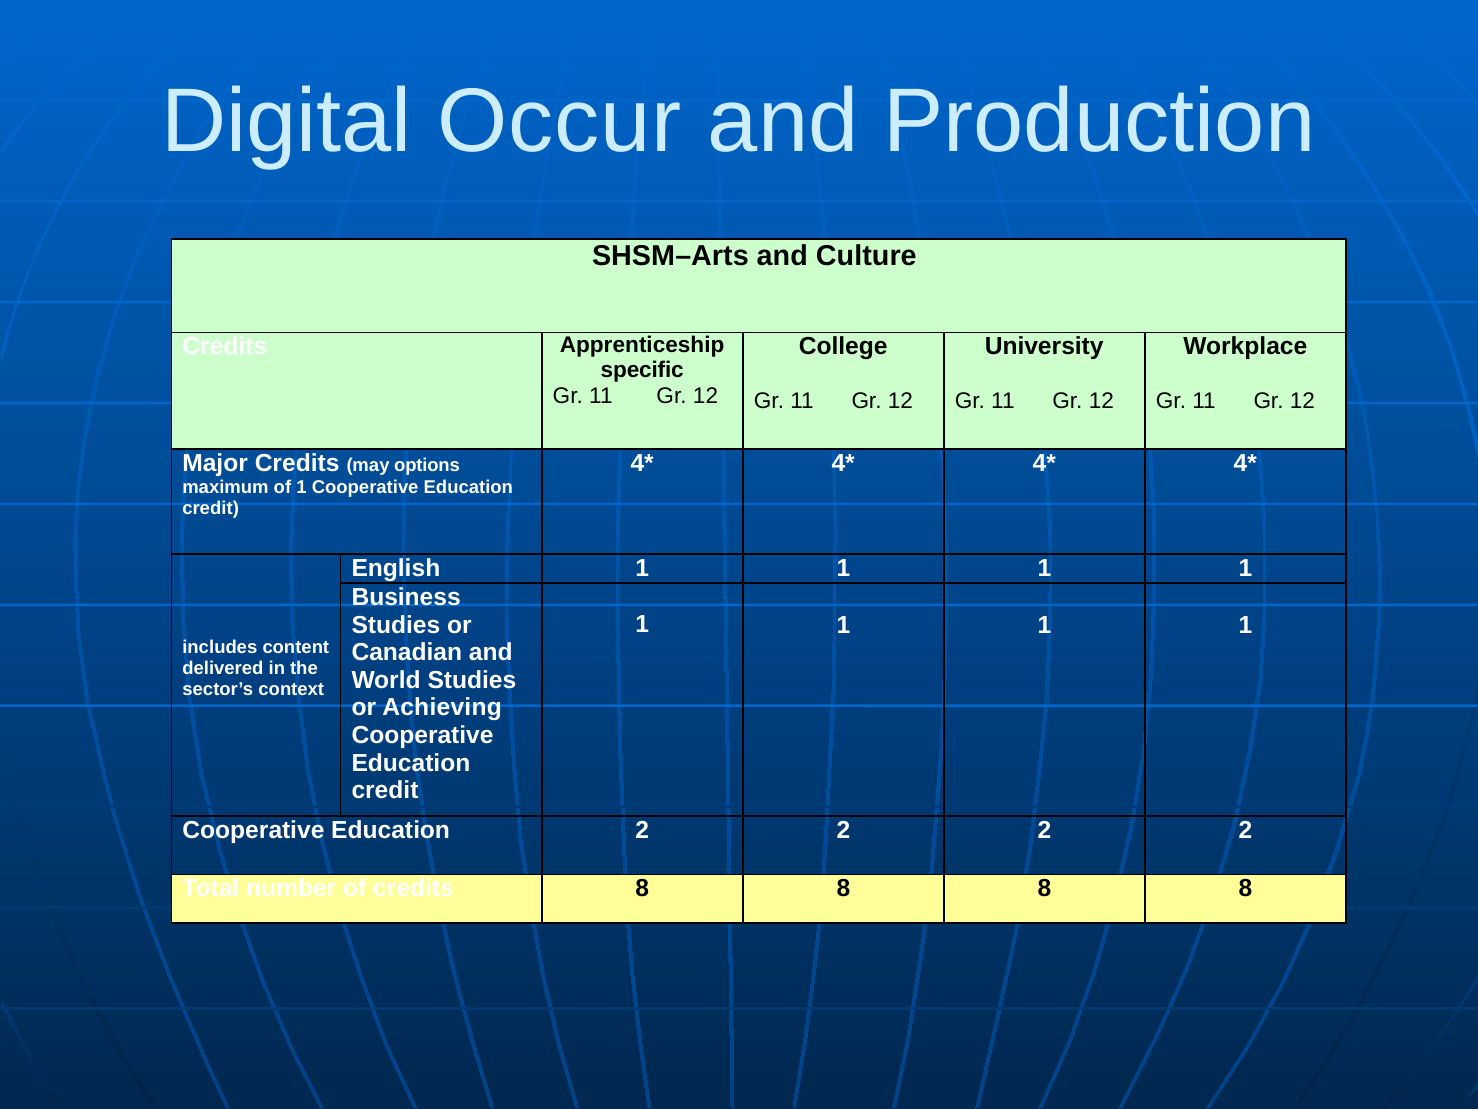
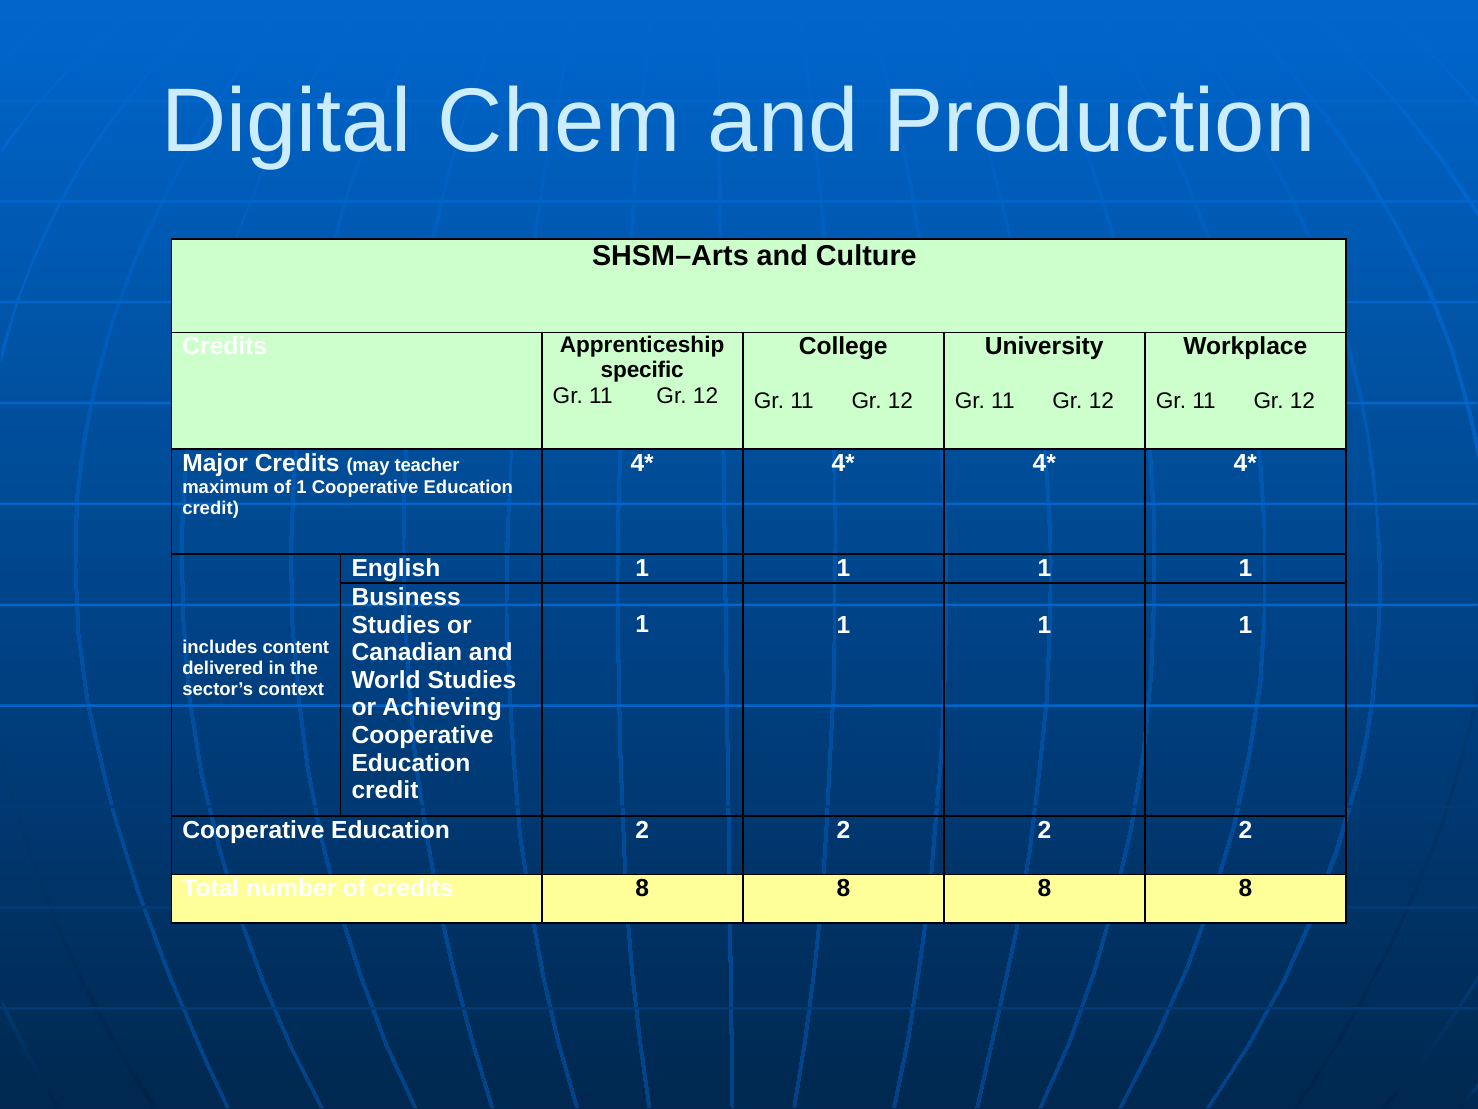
Occur: Occur -> Chem
options: options -> teacher
